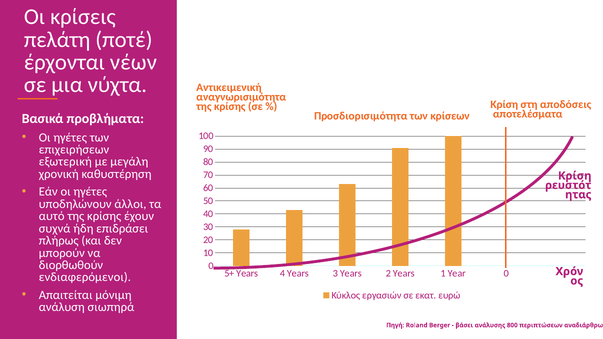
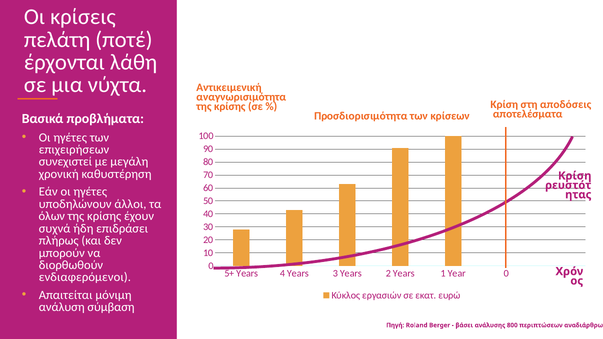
νέων: νέων -> λάθη
εξωτερική: εξωτερική -> συνεχιστεί
αυτό: αυτό -> όλων
σιωπηρά: σιωπηρά -> σύμβαση
